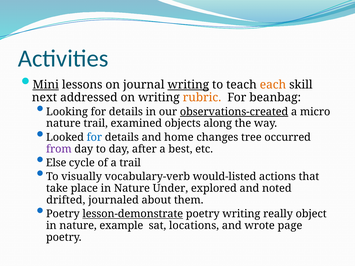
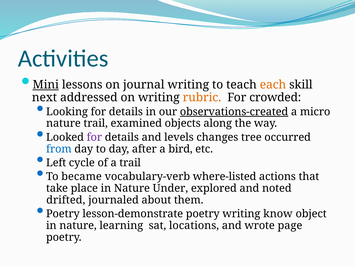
writing at (188, 85) underline: present -> none
beanbag: beanbag -> crowded
for at (94, 137) colour: blue -> purple
home: home -> levels
from colour: purple -> blue
best: best -> bird
Else: Else -> Left
visually: visually -> became
would-listed: would-listed -> where-listed
lesson-demonstrate underline: present -> none
really: really -> know
example: example -> learning
